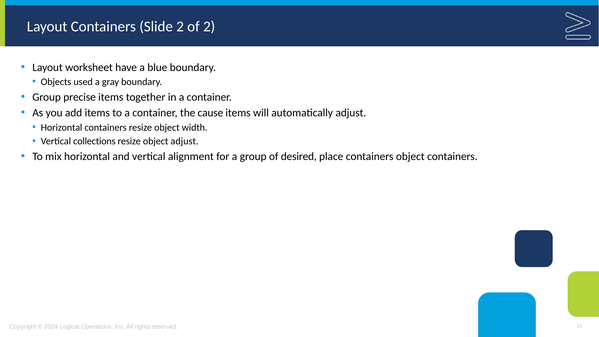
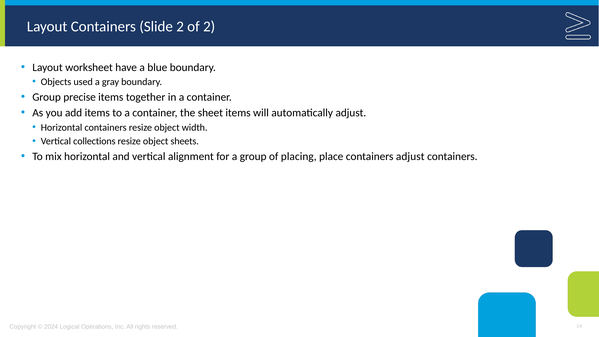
cause: cause -> sheet
object adjust: adjust -> sheets
desired: desired -> placing
containers object: object -> adjust
